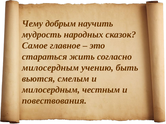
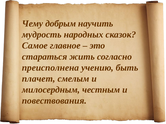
милосердным at (50, 68): милосердным -> преисполнена
вьются: вьются -> плачет
